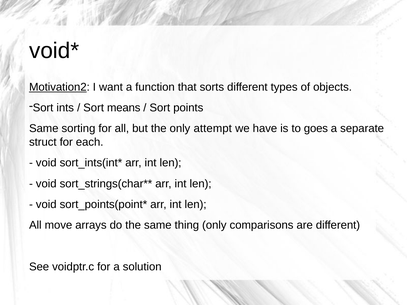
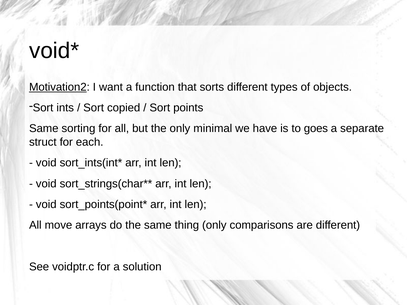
means: means -> copied
attempt: attempt -> minimal
